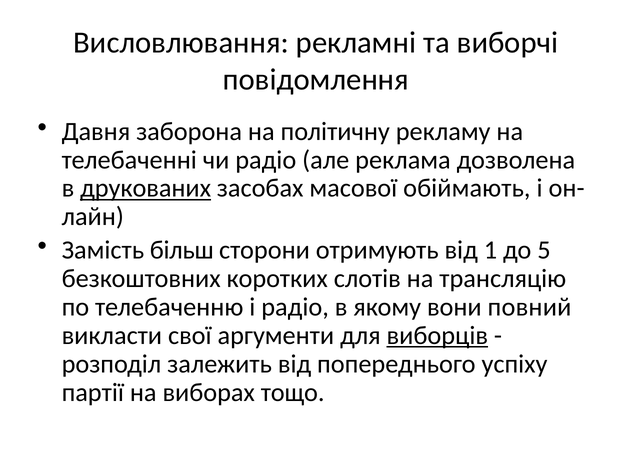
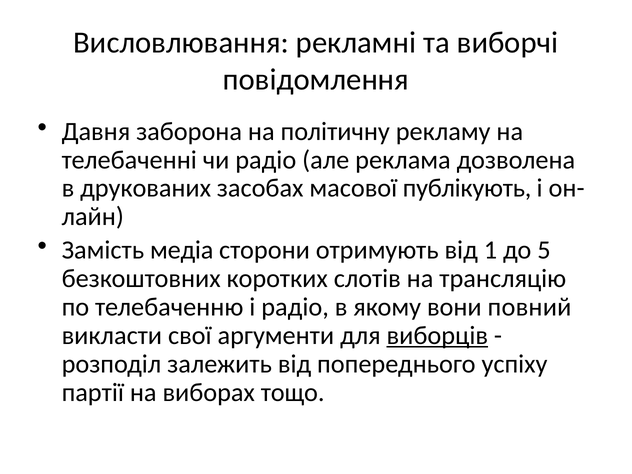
друкованих underline: present -> none
обіймають: обіймають -> публікують
більш: більш -> медіа
